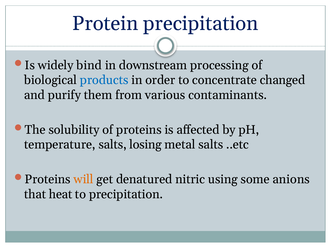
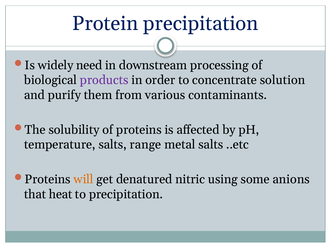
bind: bind -> need
products colour: blue -> purple
changed: changed -> solution
losing: losing -> range
